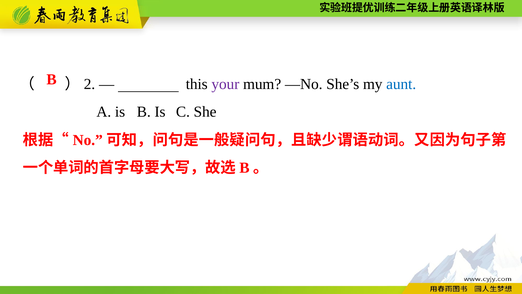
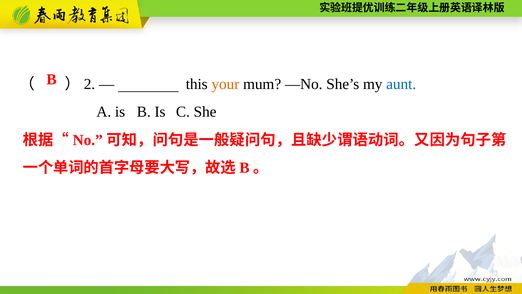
your colour: purple -> orange
